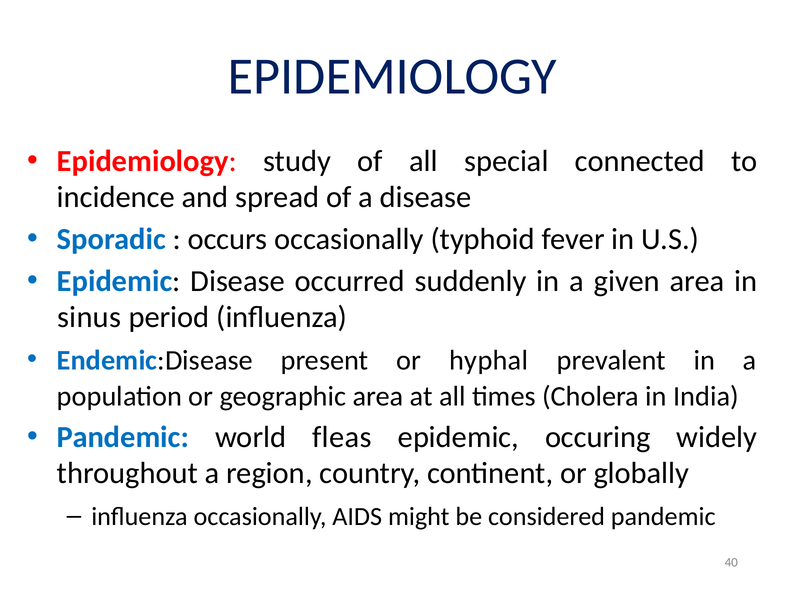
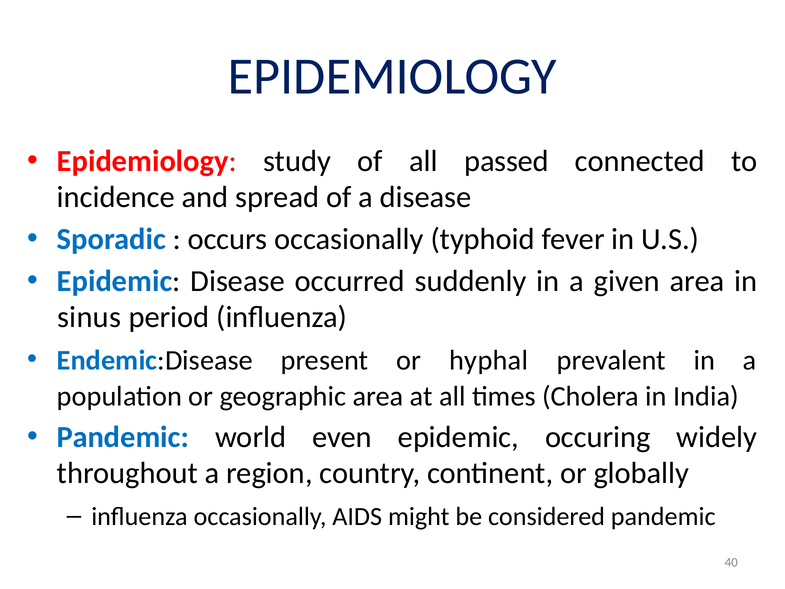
special: special -> passed
fleas: fleas -> even
